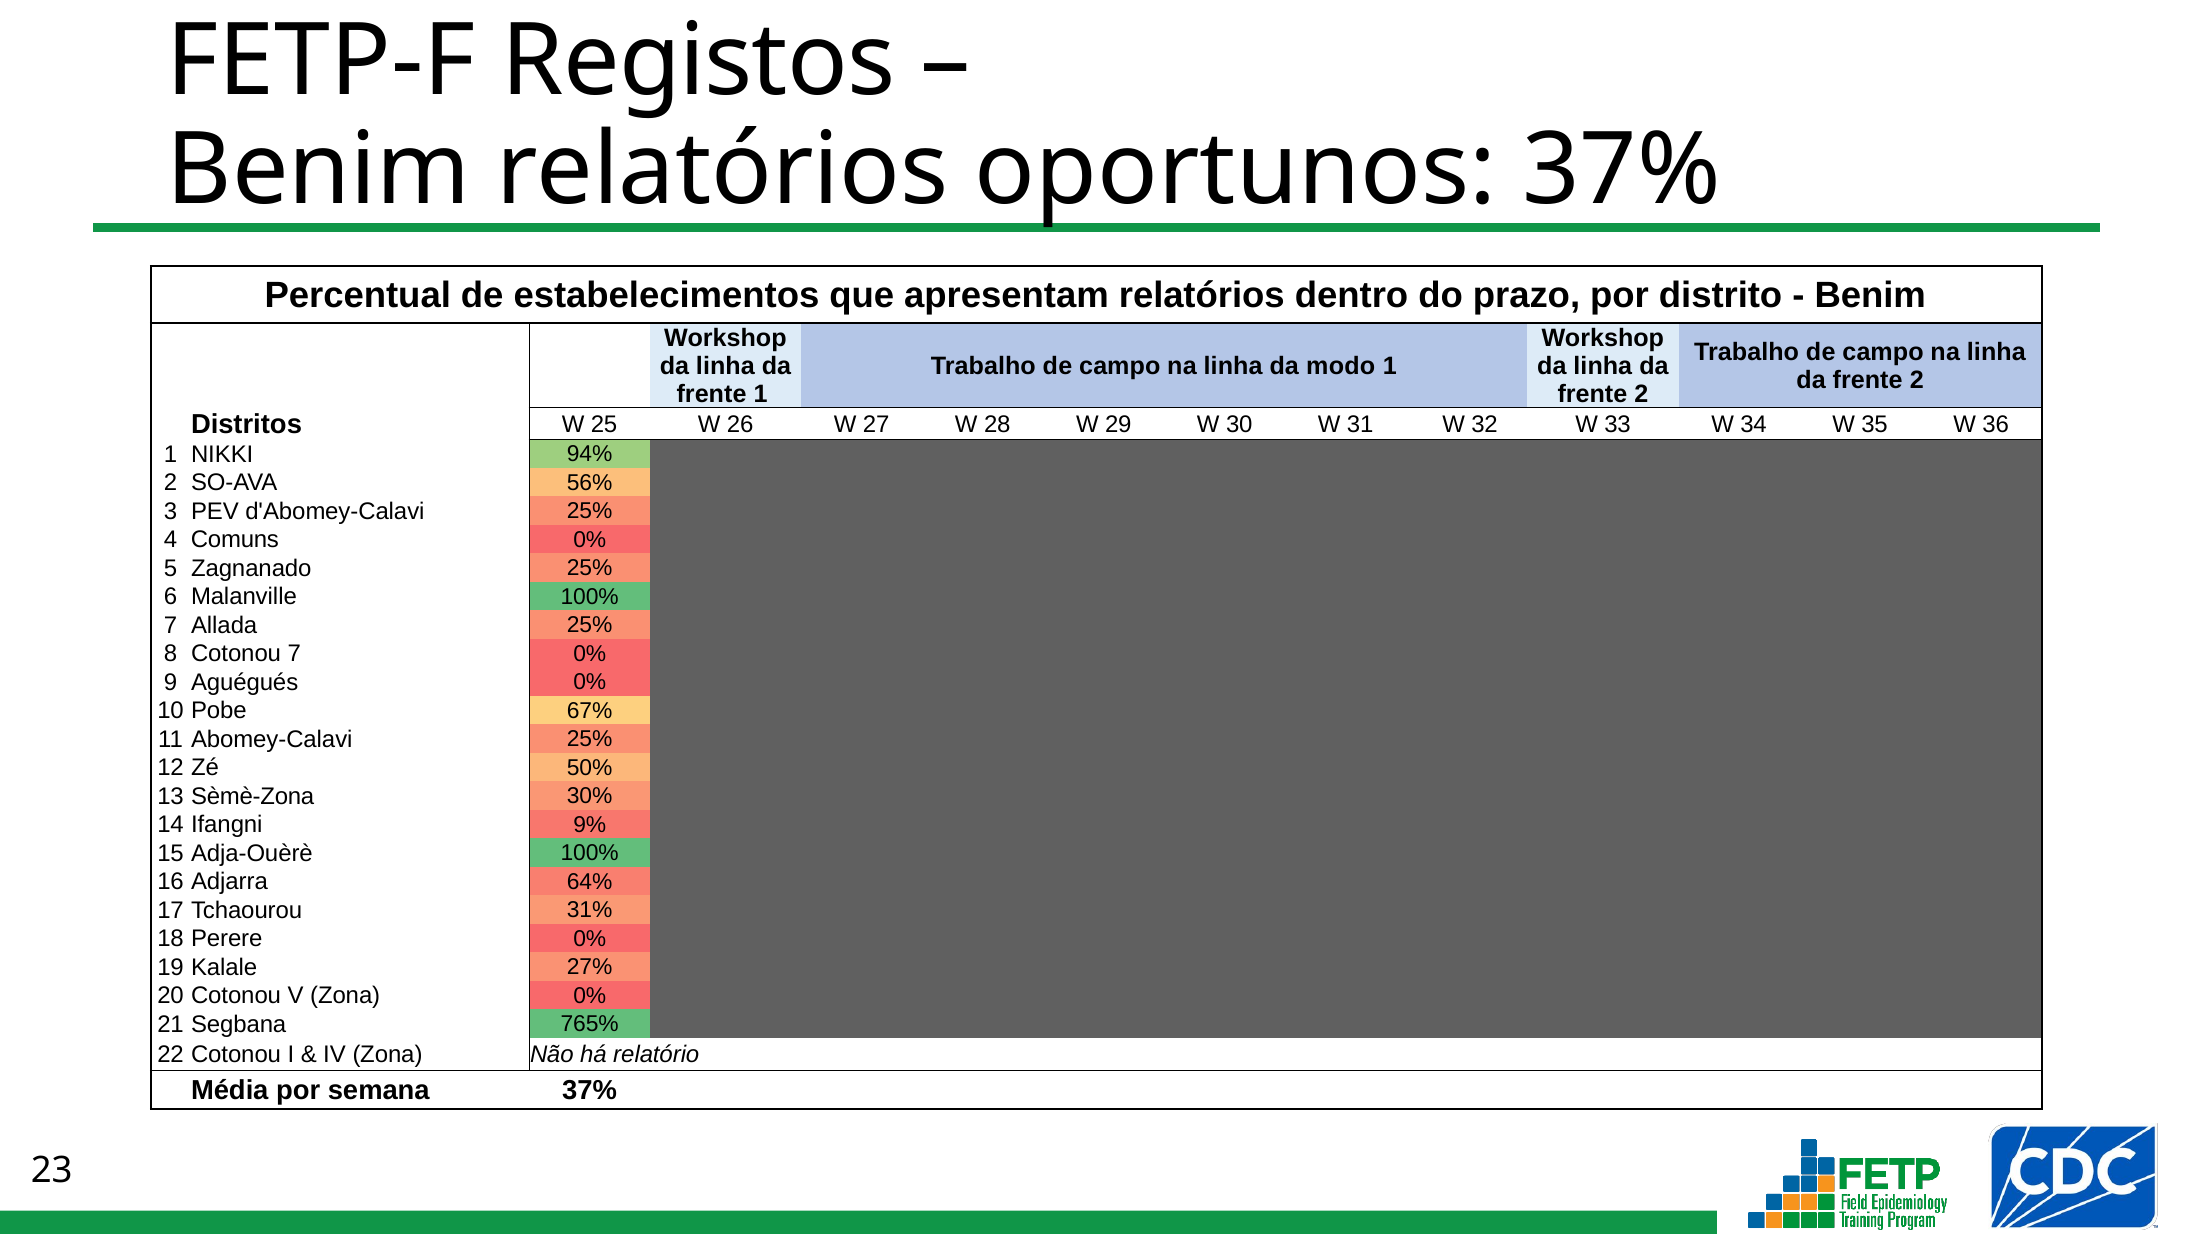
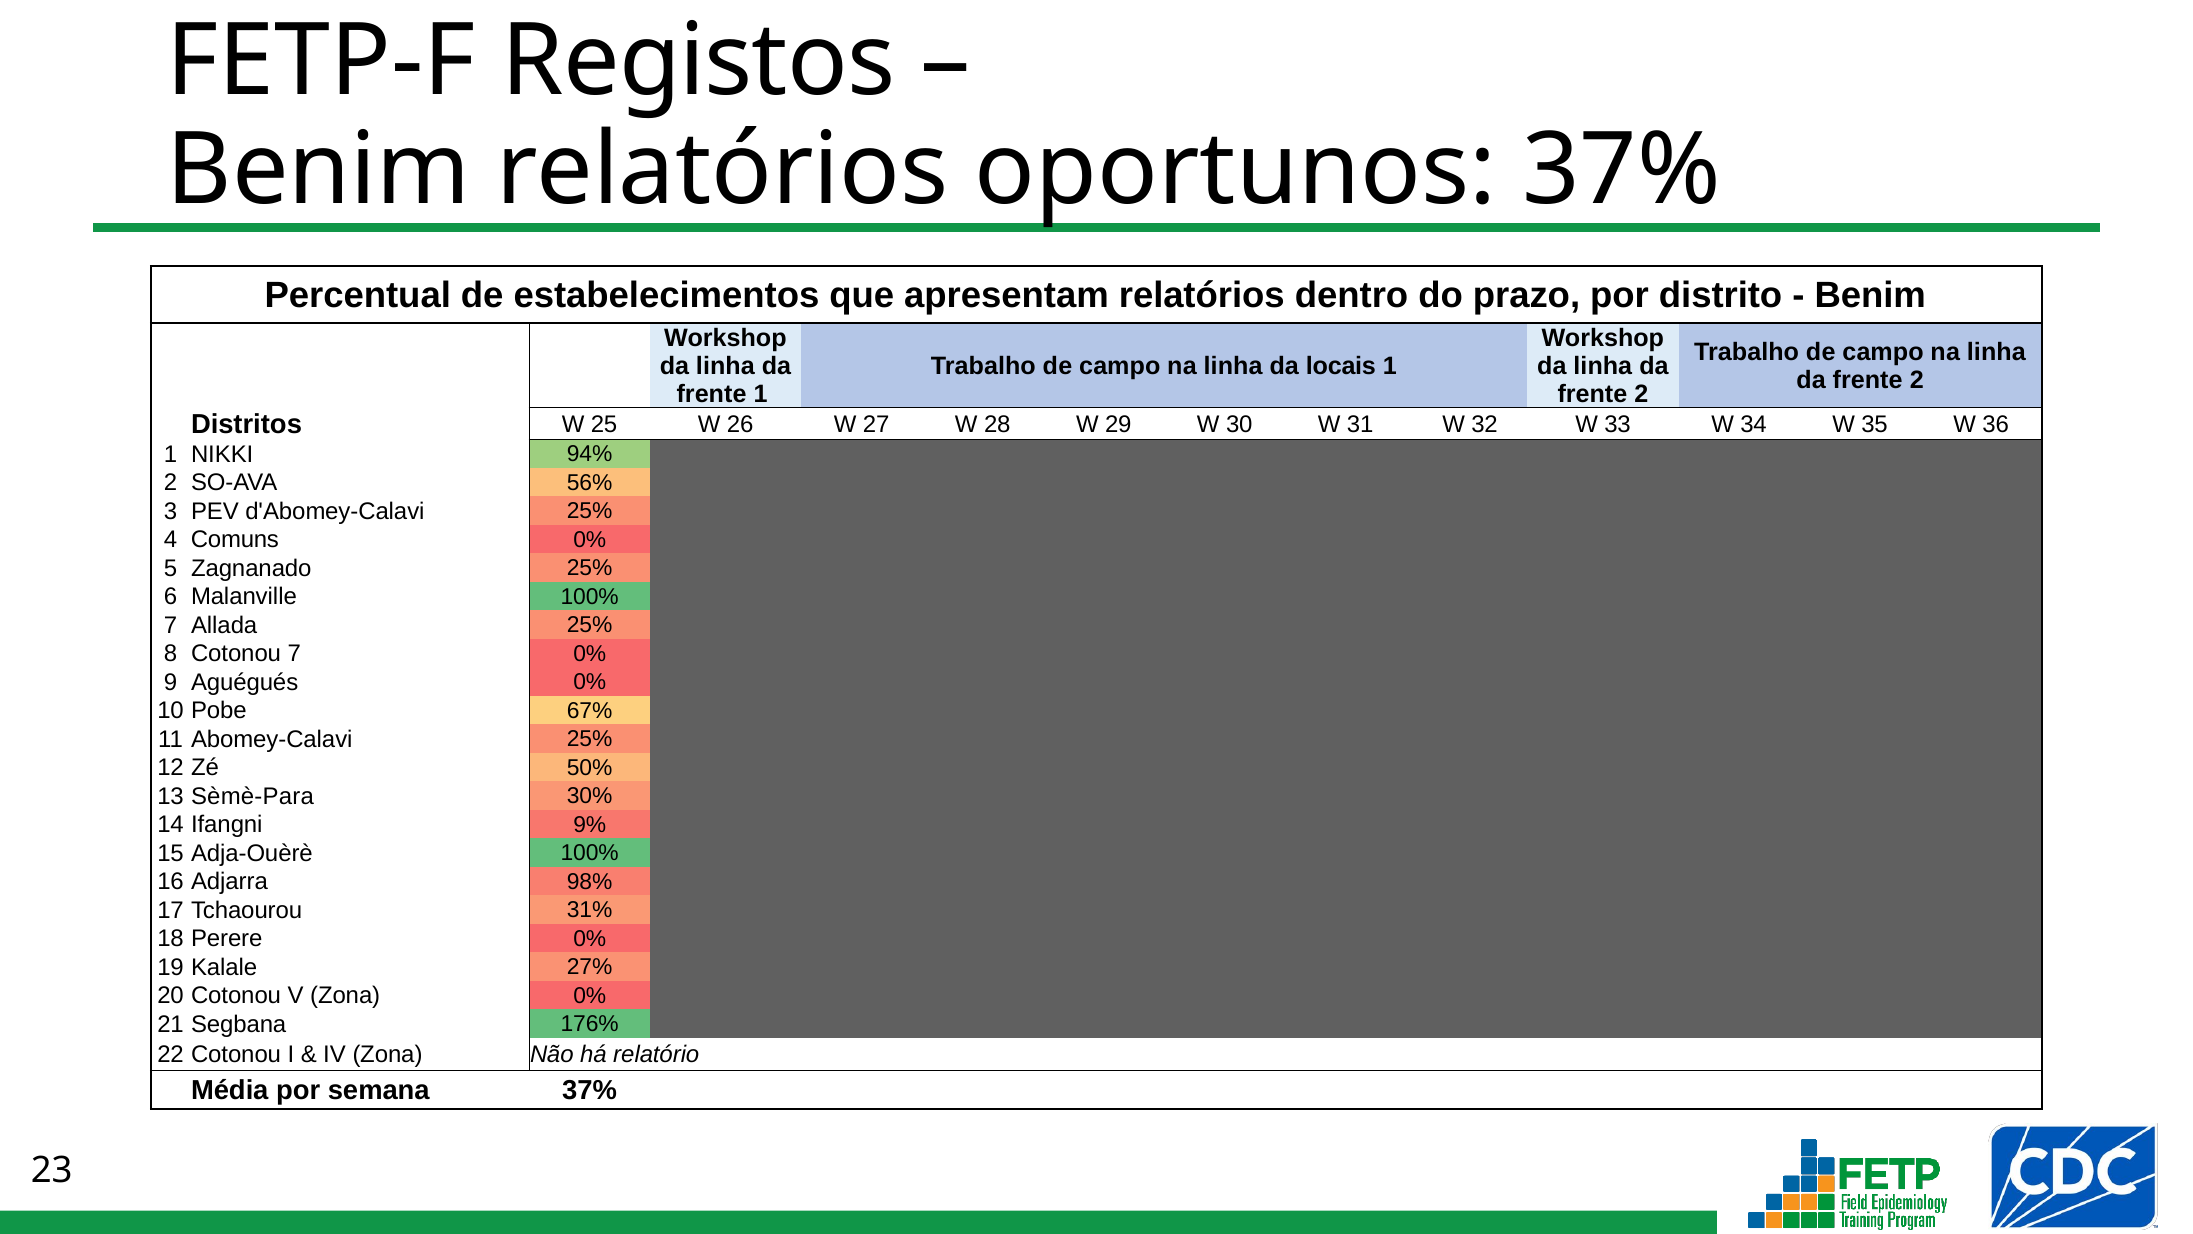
modo: modo -> locais
Sèmè-Zona: Sèmè-Zona -> Sèmè-Para
64%: 64% -> 98%
765%: 765% -> 176%
